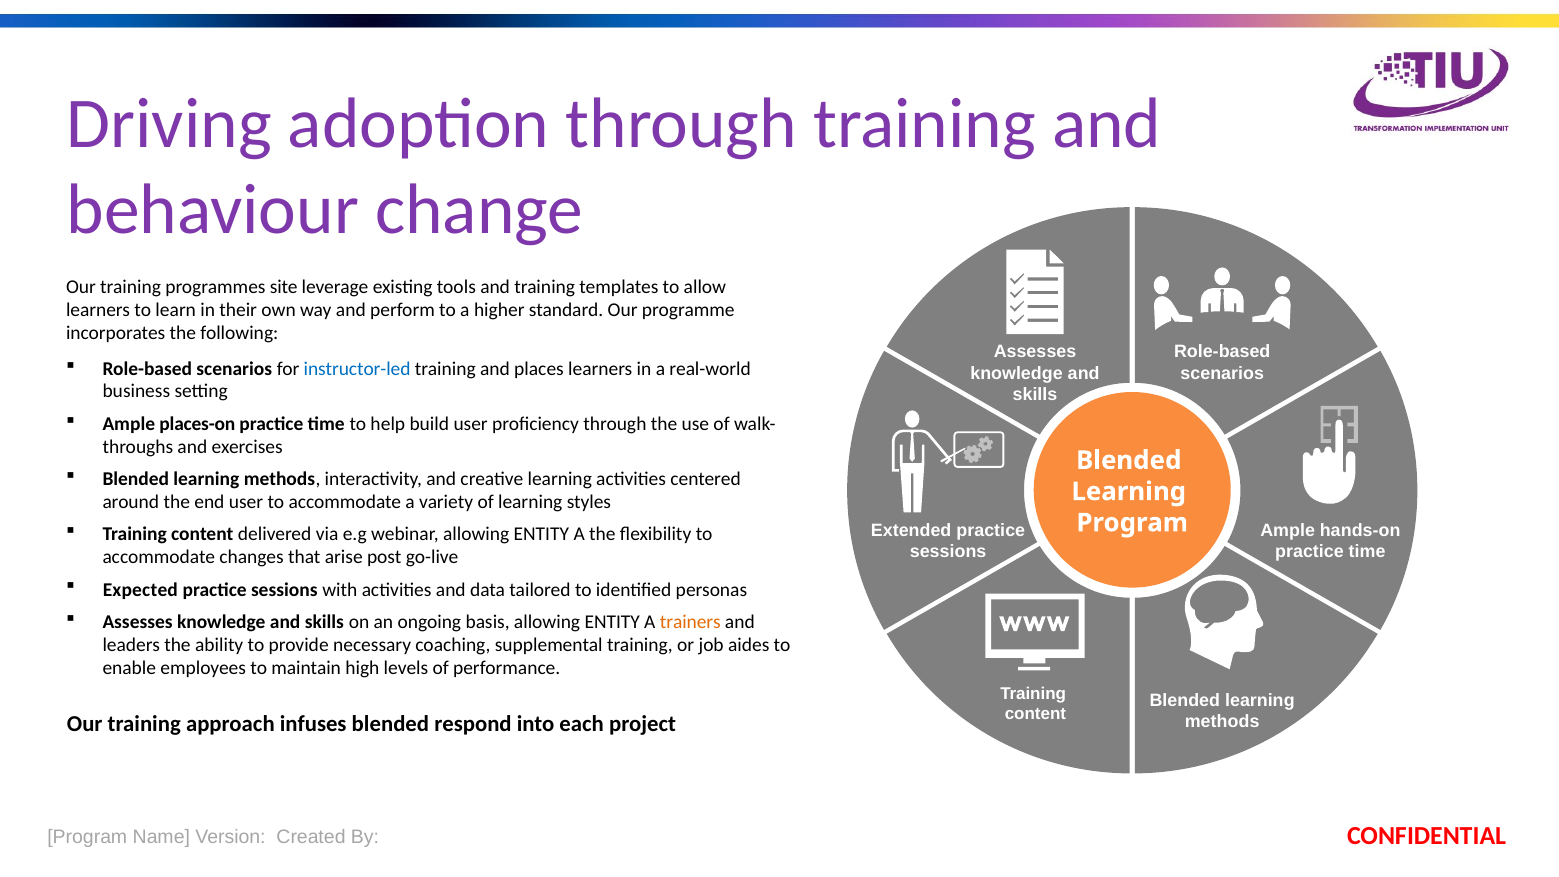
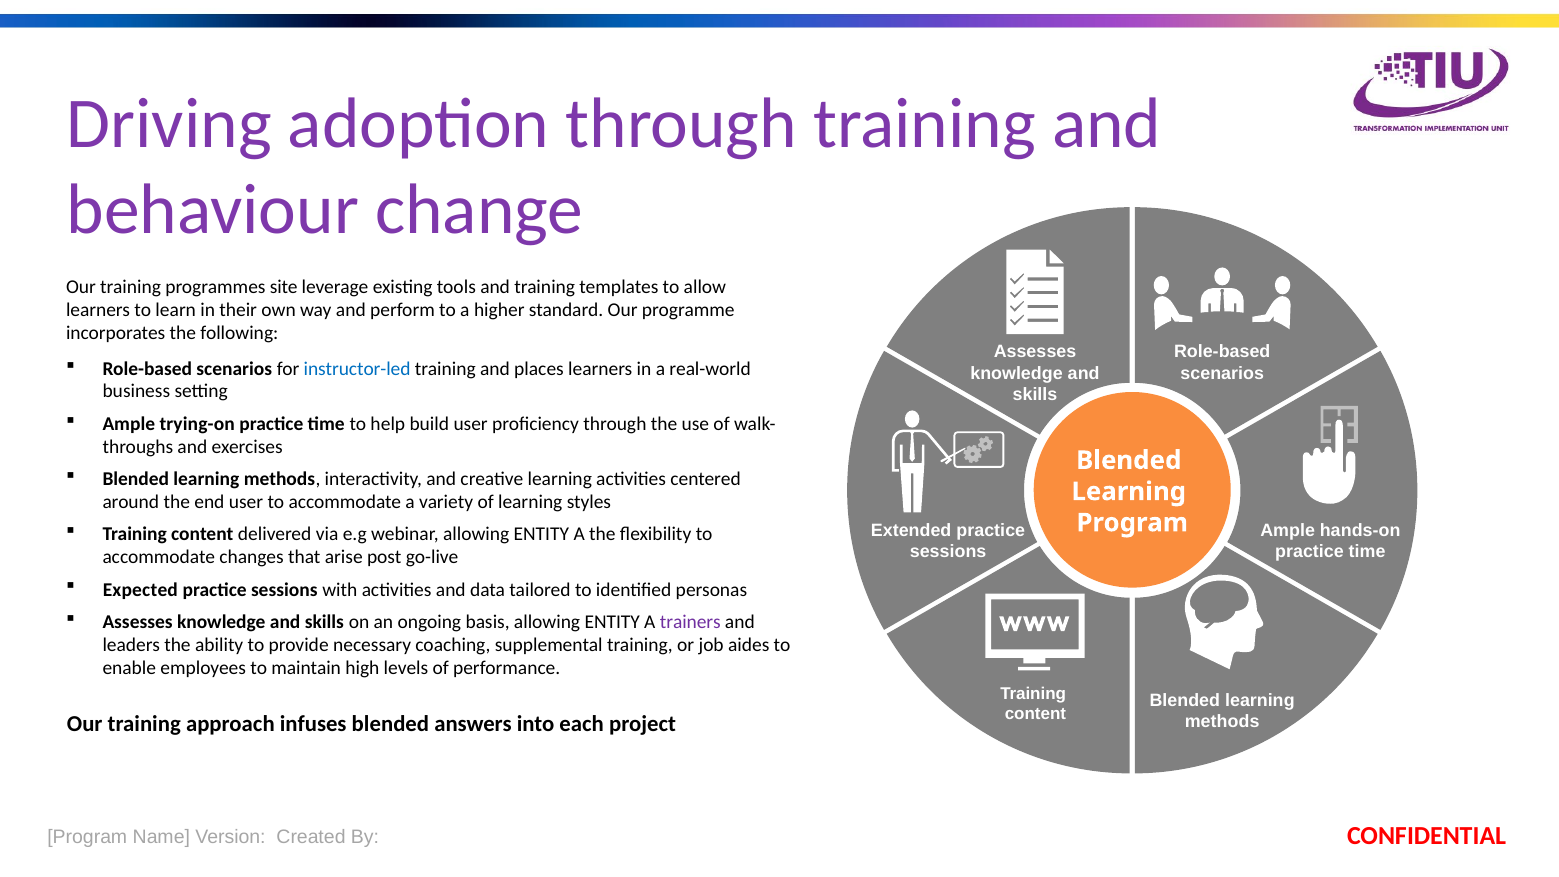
places-on: places-on -> trying-on
trainers colour: orange -> purple
respond: respond -> answers
